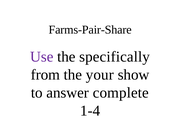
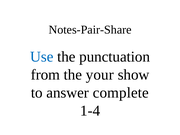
Farms-Pair-Share: Farms-Pair-Share -> Notes-Pair-Share
Use colour: purple -> blue
specifically: specifically -> punctuation
